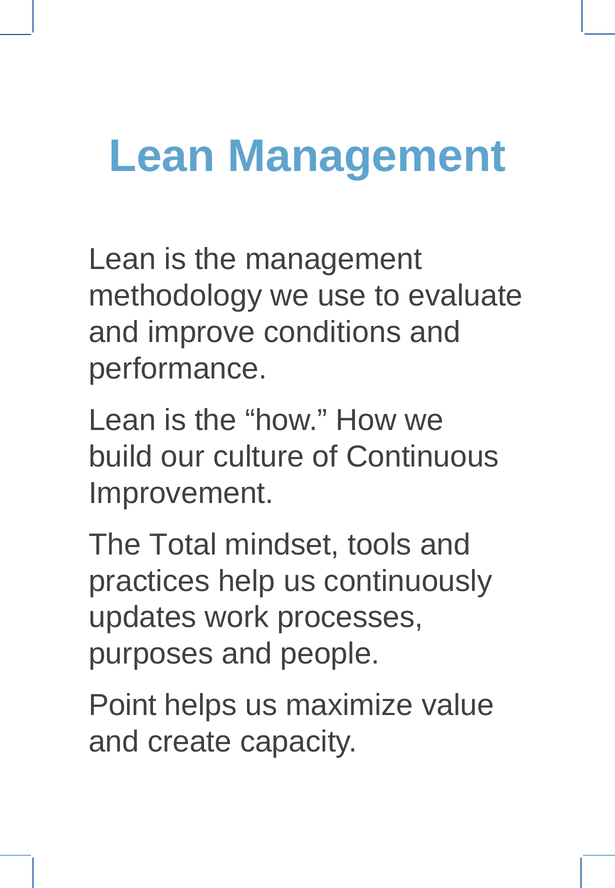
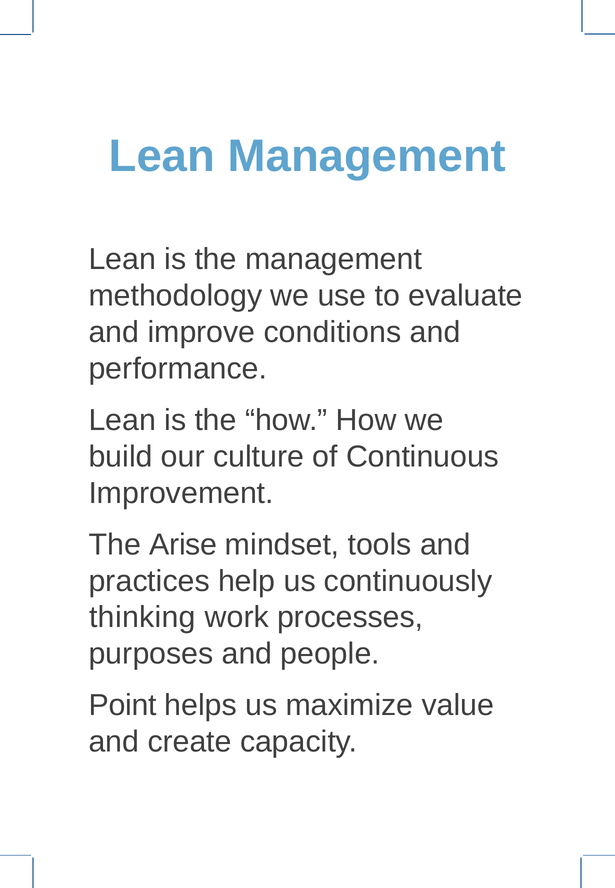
Total: Total -> Arise
updates: updates -> thinking
